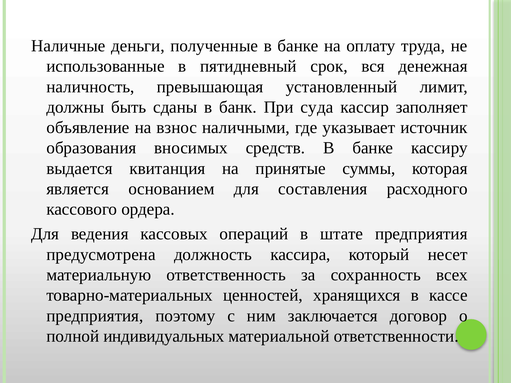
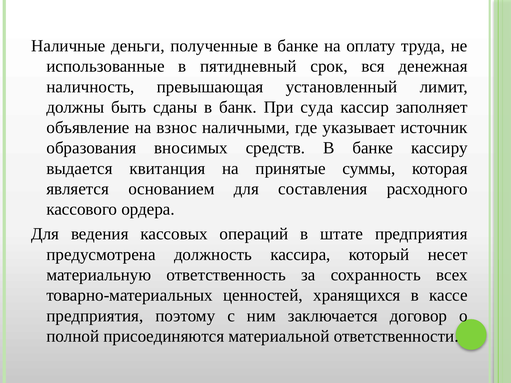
индивидуальных: индивидуальных -> присоединяются
